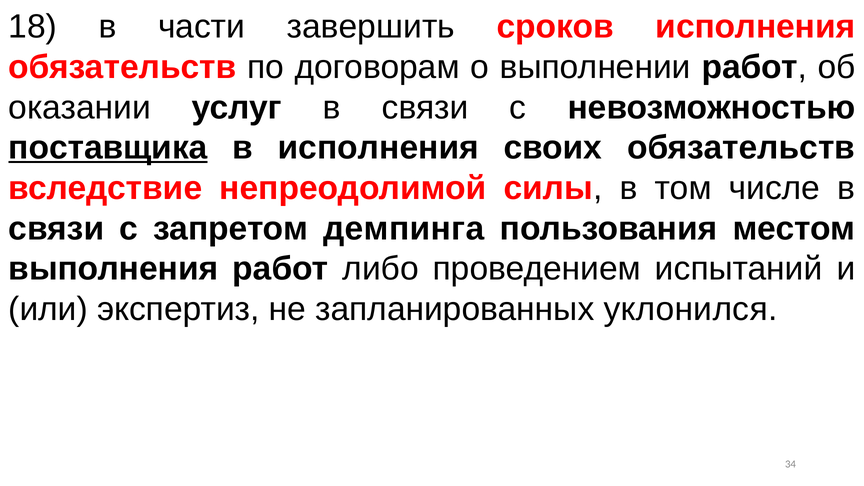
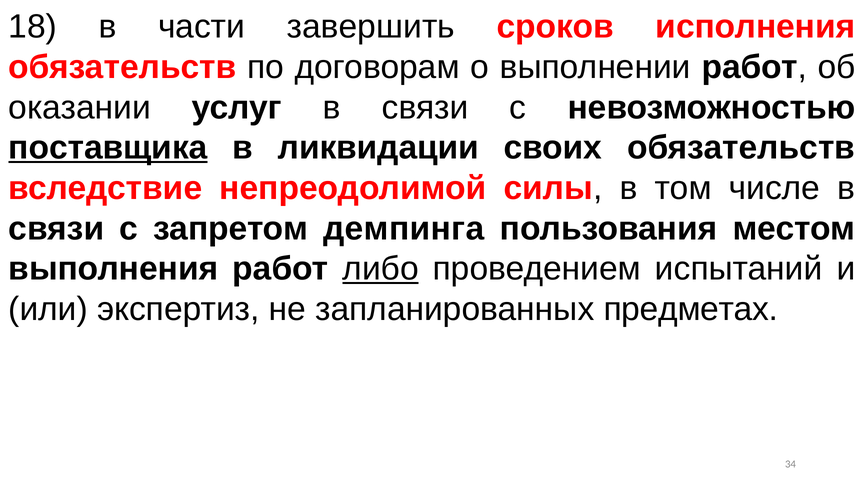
в исполнения: исполнения -> ликвидации
либо underline: none -> present
уклонился: уклонился -> предметах
